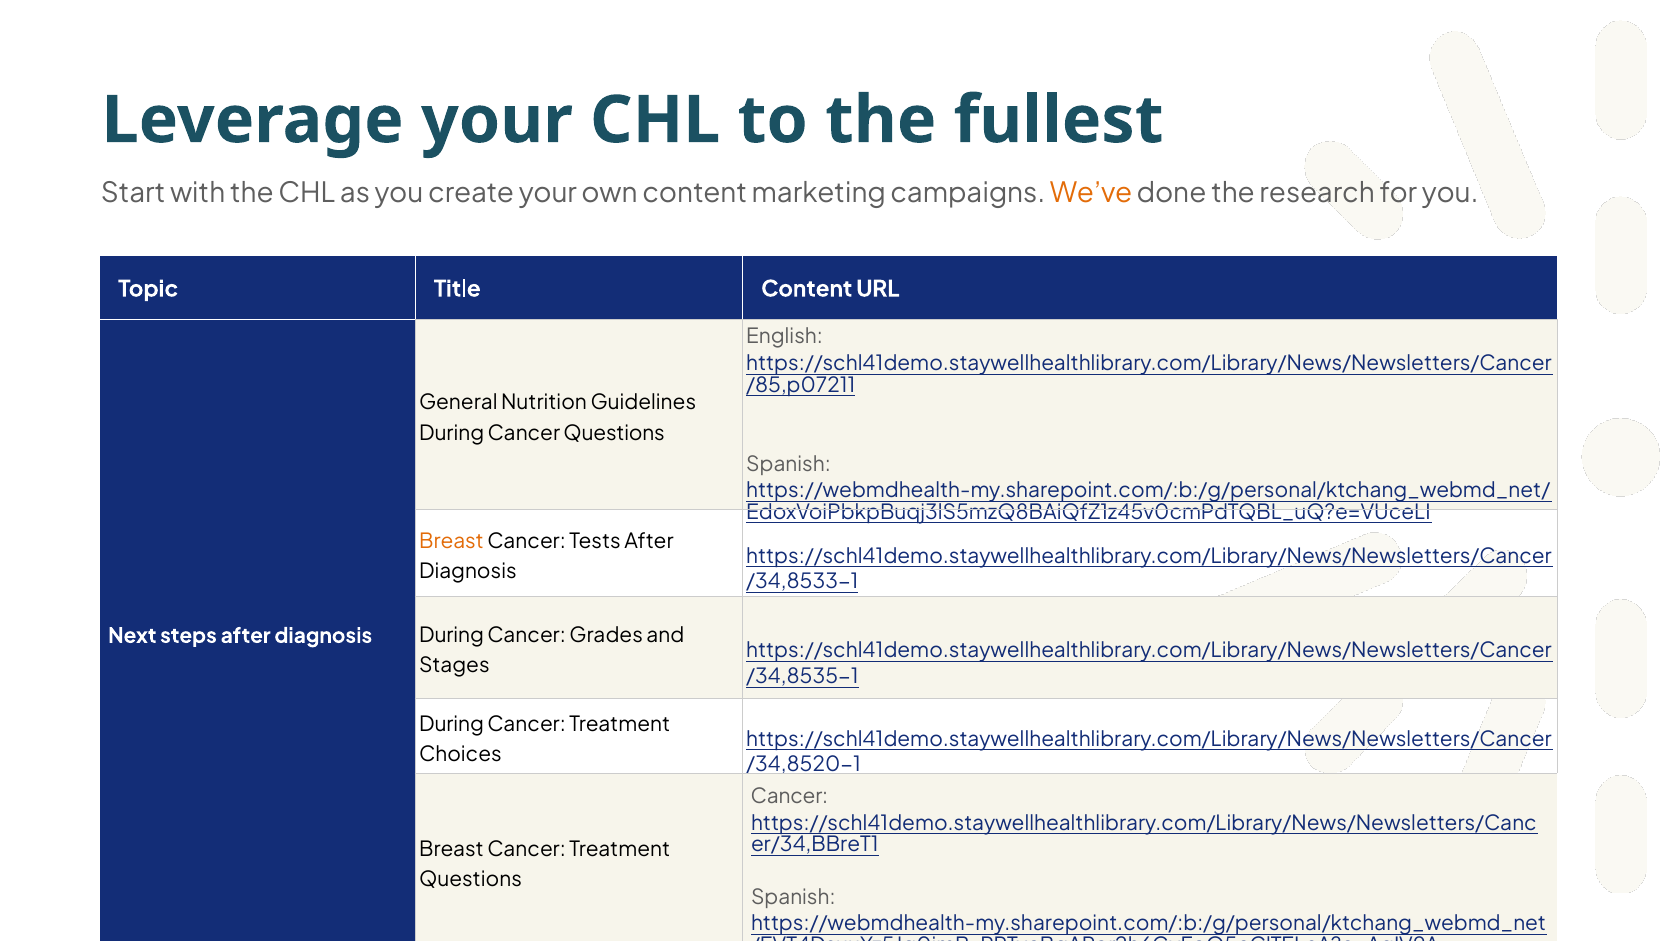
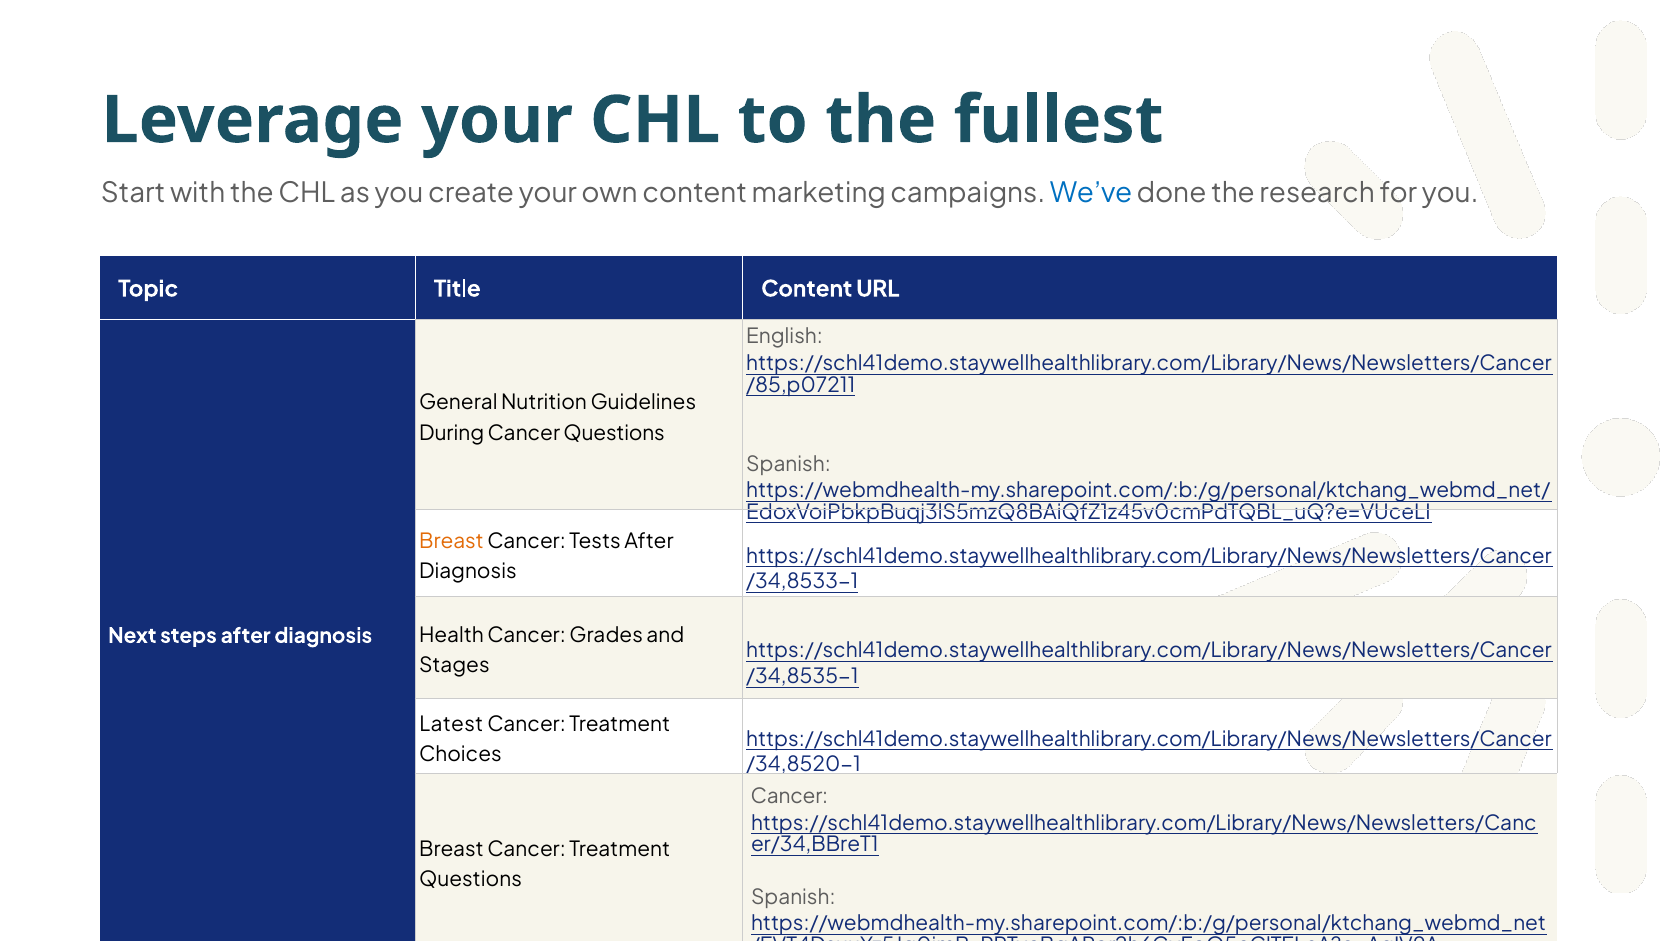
We’ve colour: orange -> blue
During at (451, 636): During -> Health
During at (451, 724): During -> Latest
